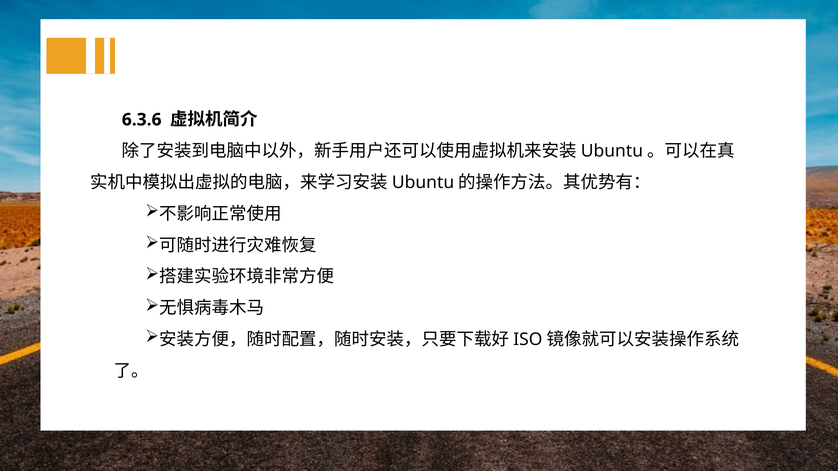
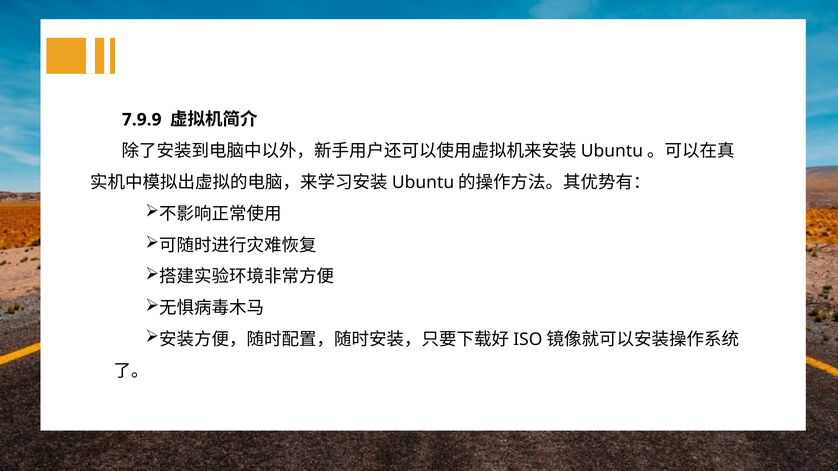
6.3.6: 6.3.6 -> 7.9.9
